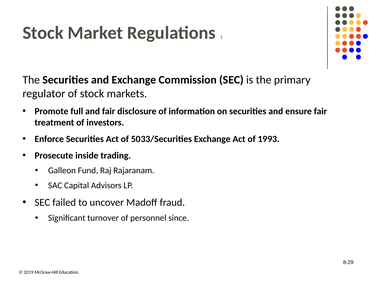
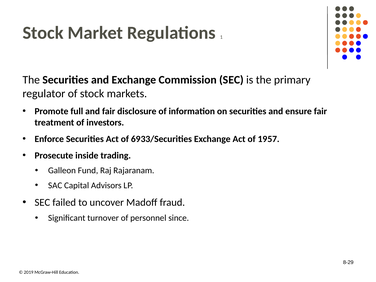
50: 50 -> 69
93: 93 -> 57
